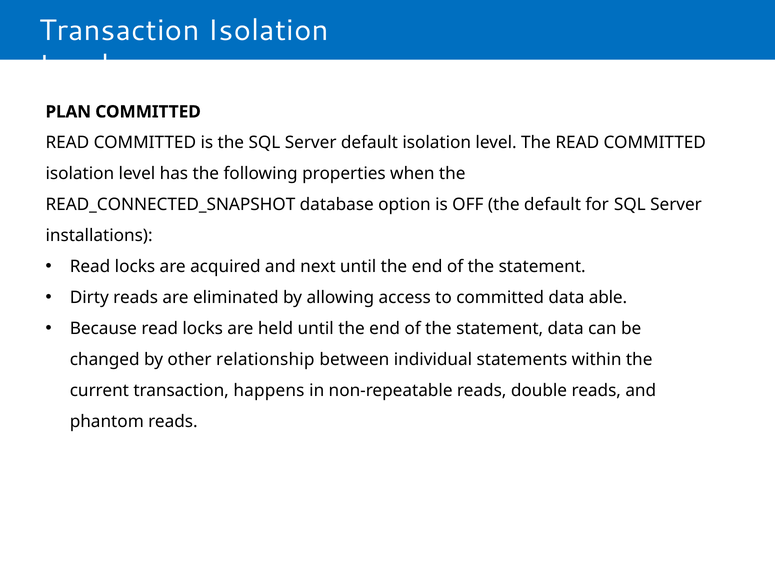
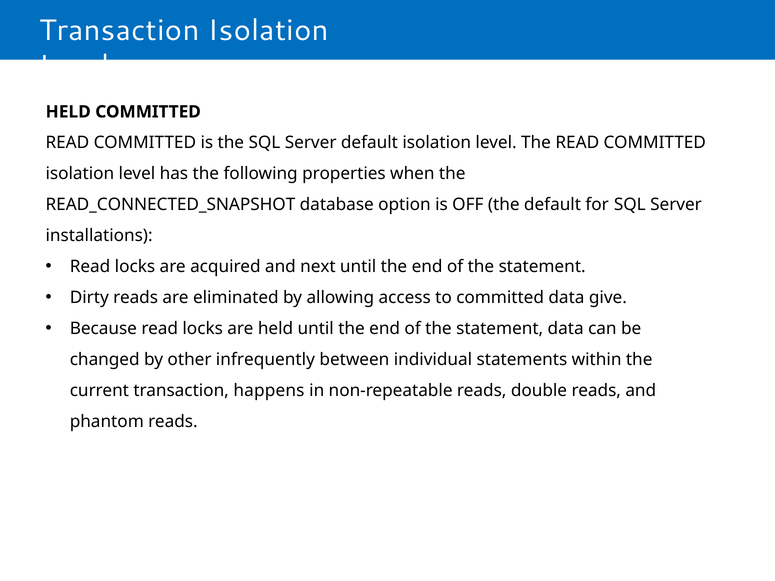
PLAN at (68, 112): PLAN -> HELD
able: able -> give
relationship: relationship -> infrequently
